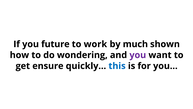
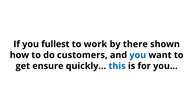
future: future -> fullest
much: much -> there
wondering: wondering -> customers
you at (138, 55) colour: purple -> blue
